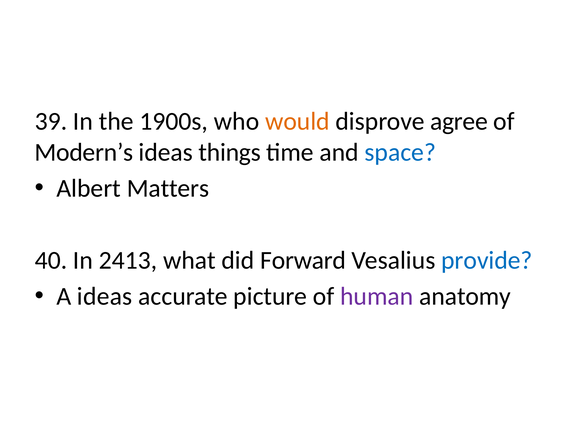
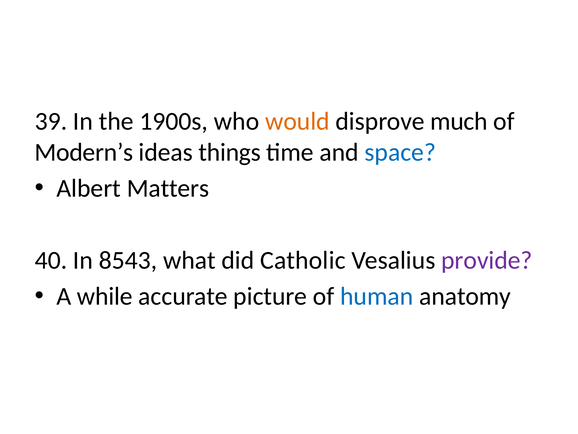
agree: agree -> much
2413: 2413 -> 8543
Forward: Forward -> Catholic
provide colour: blue -> purple
A ideas: ideas -> while
human colour: purple -> blue
